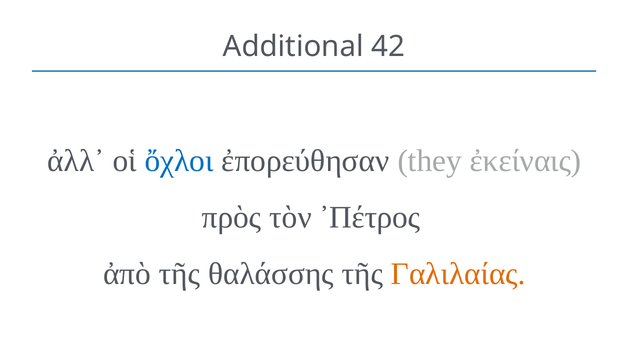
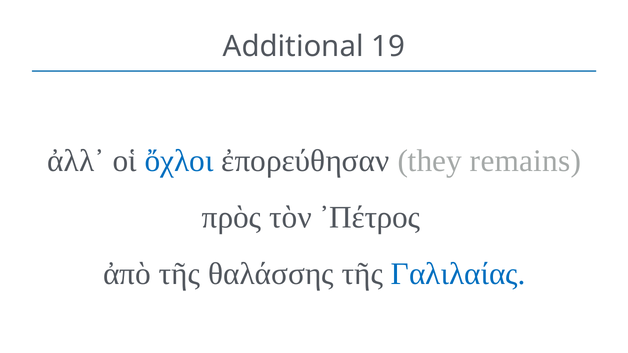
42: 42 -> 19
ἐκείναις: ἐκείναις -> remains
Γαλιλαίας colour: orange -> blue
